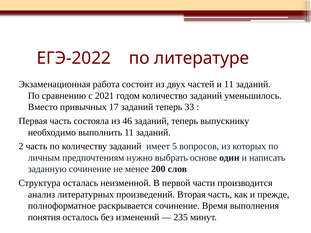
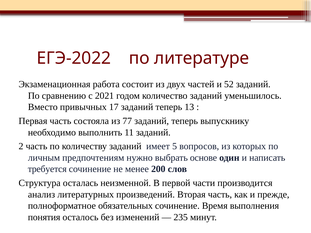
и 11: 11 -> 52
33: 33 -> 13
46: 46 -> 77
заданную: заданную -> требуется
раскрывается: раскрывается -> обязательных
